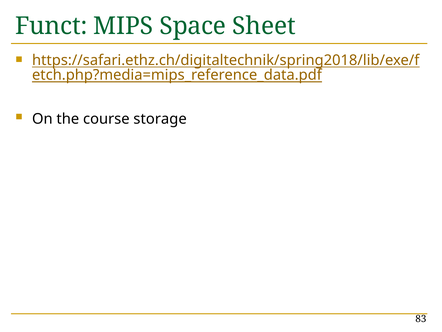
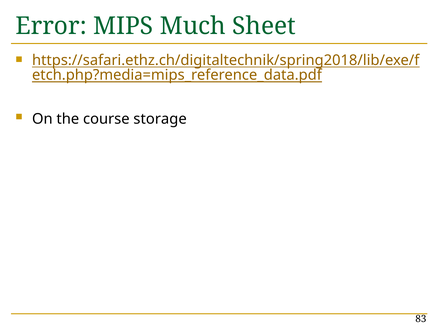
Funct: Funct -> Error
Space: Space -> Much
